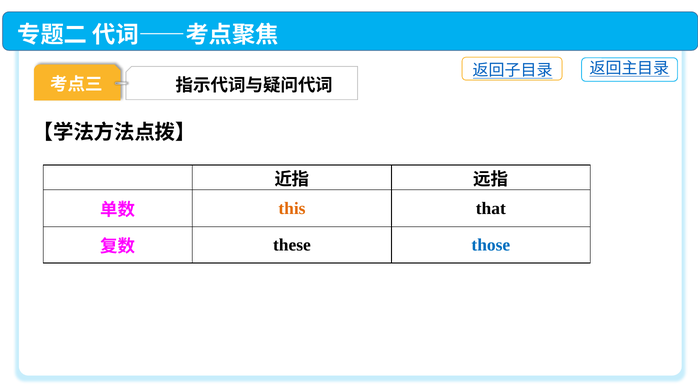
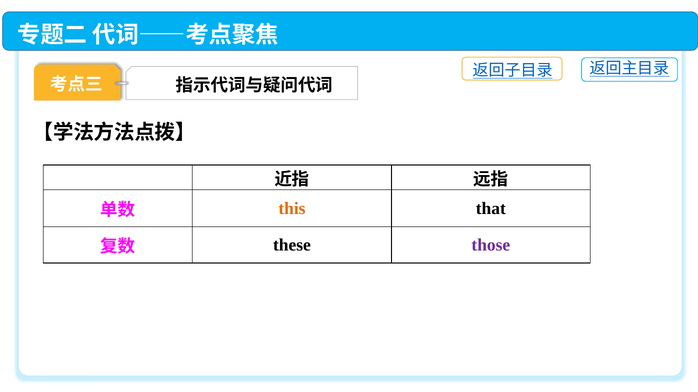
those colour: blue -> purple
